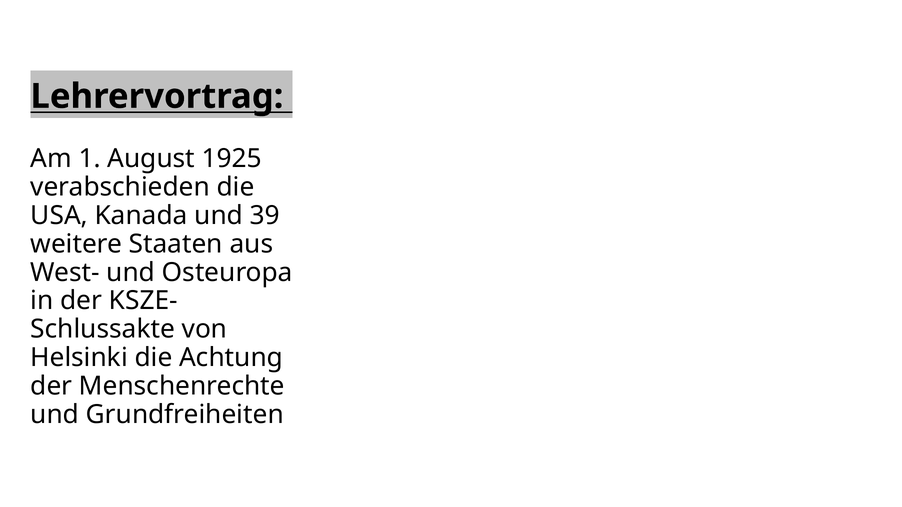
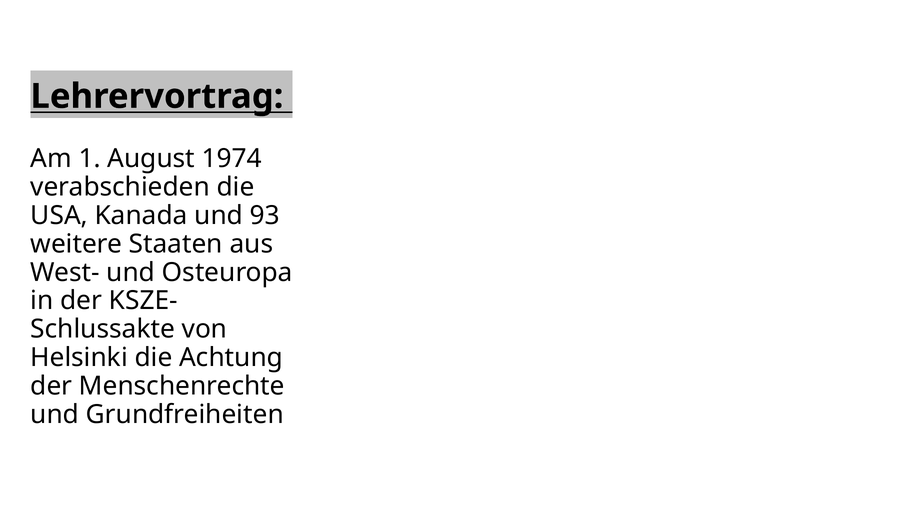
1925: 1925 -> 1974
39: 39 -> 93
